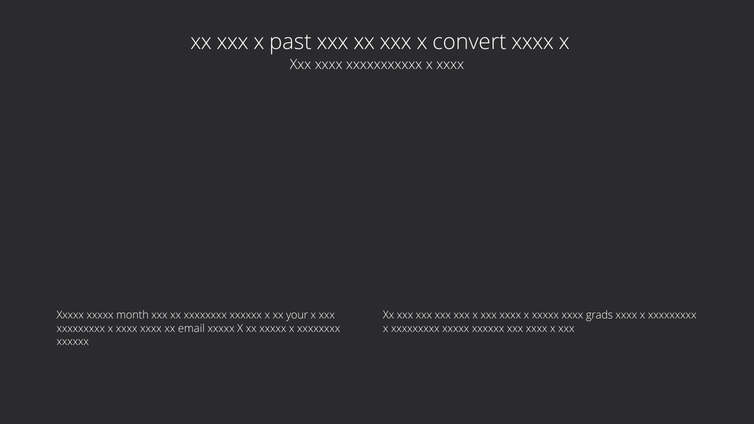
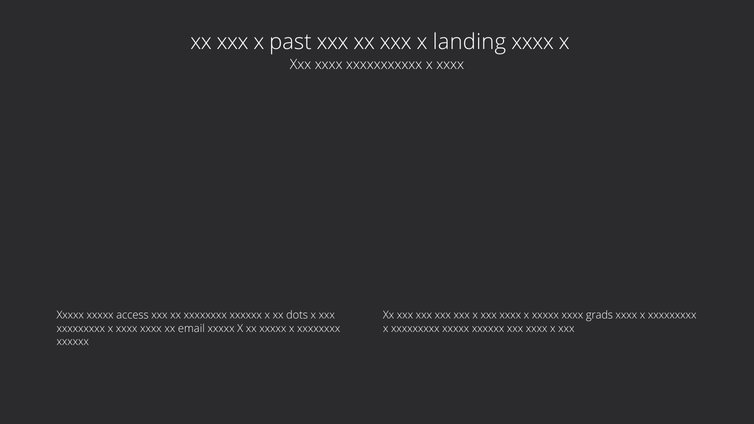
convert: convert -> landing
month: month -> access
your: your -> dots
